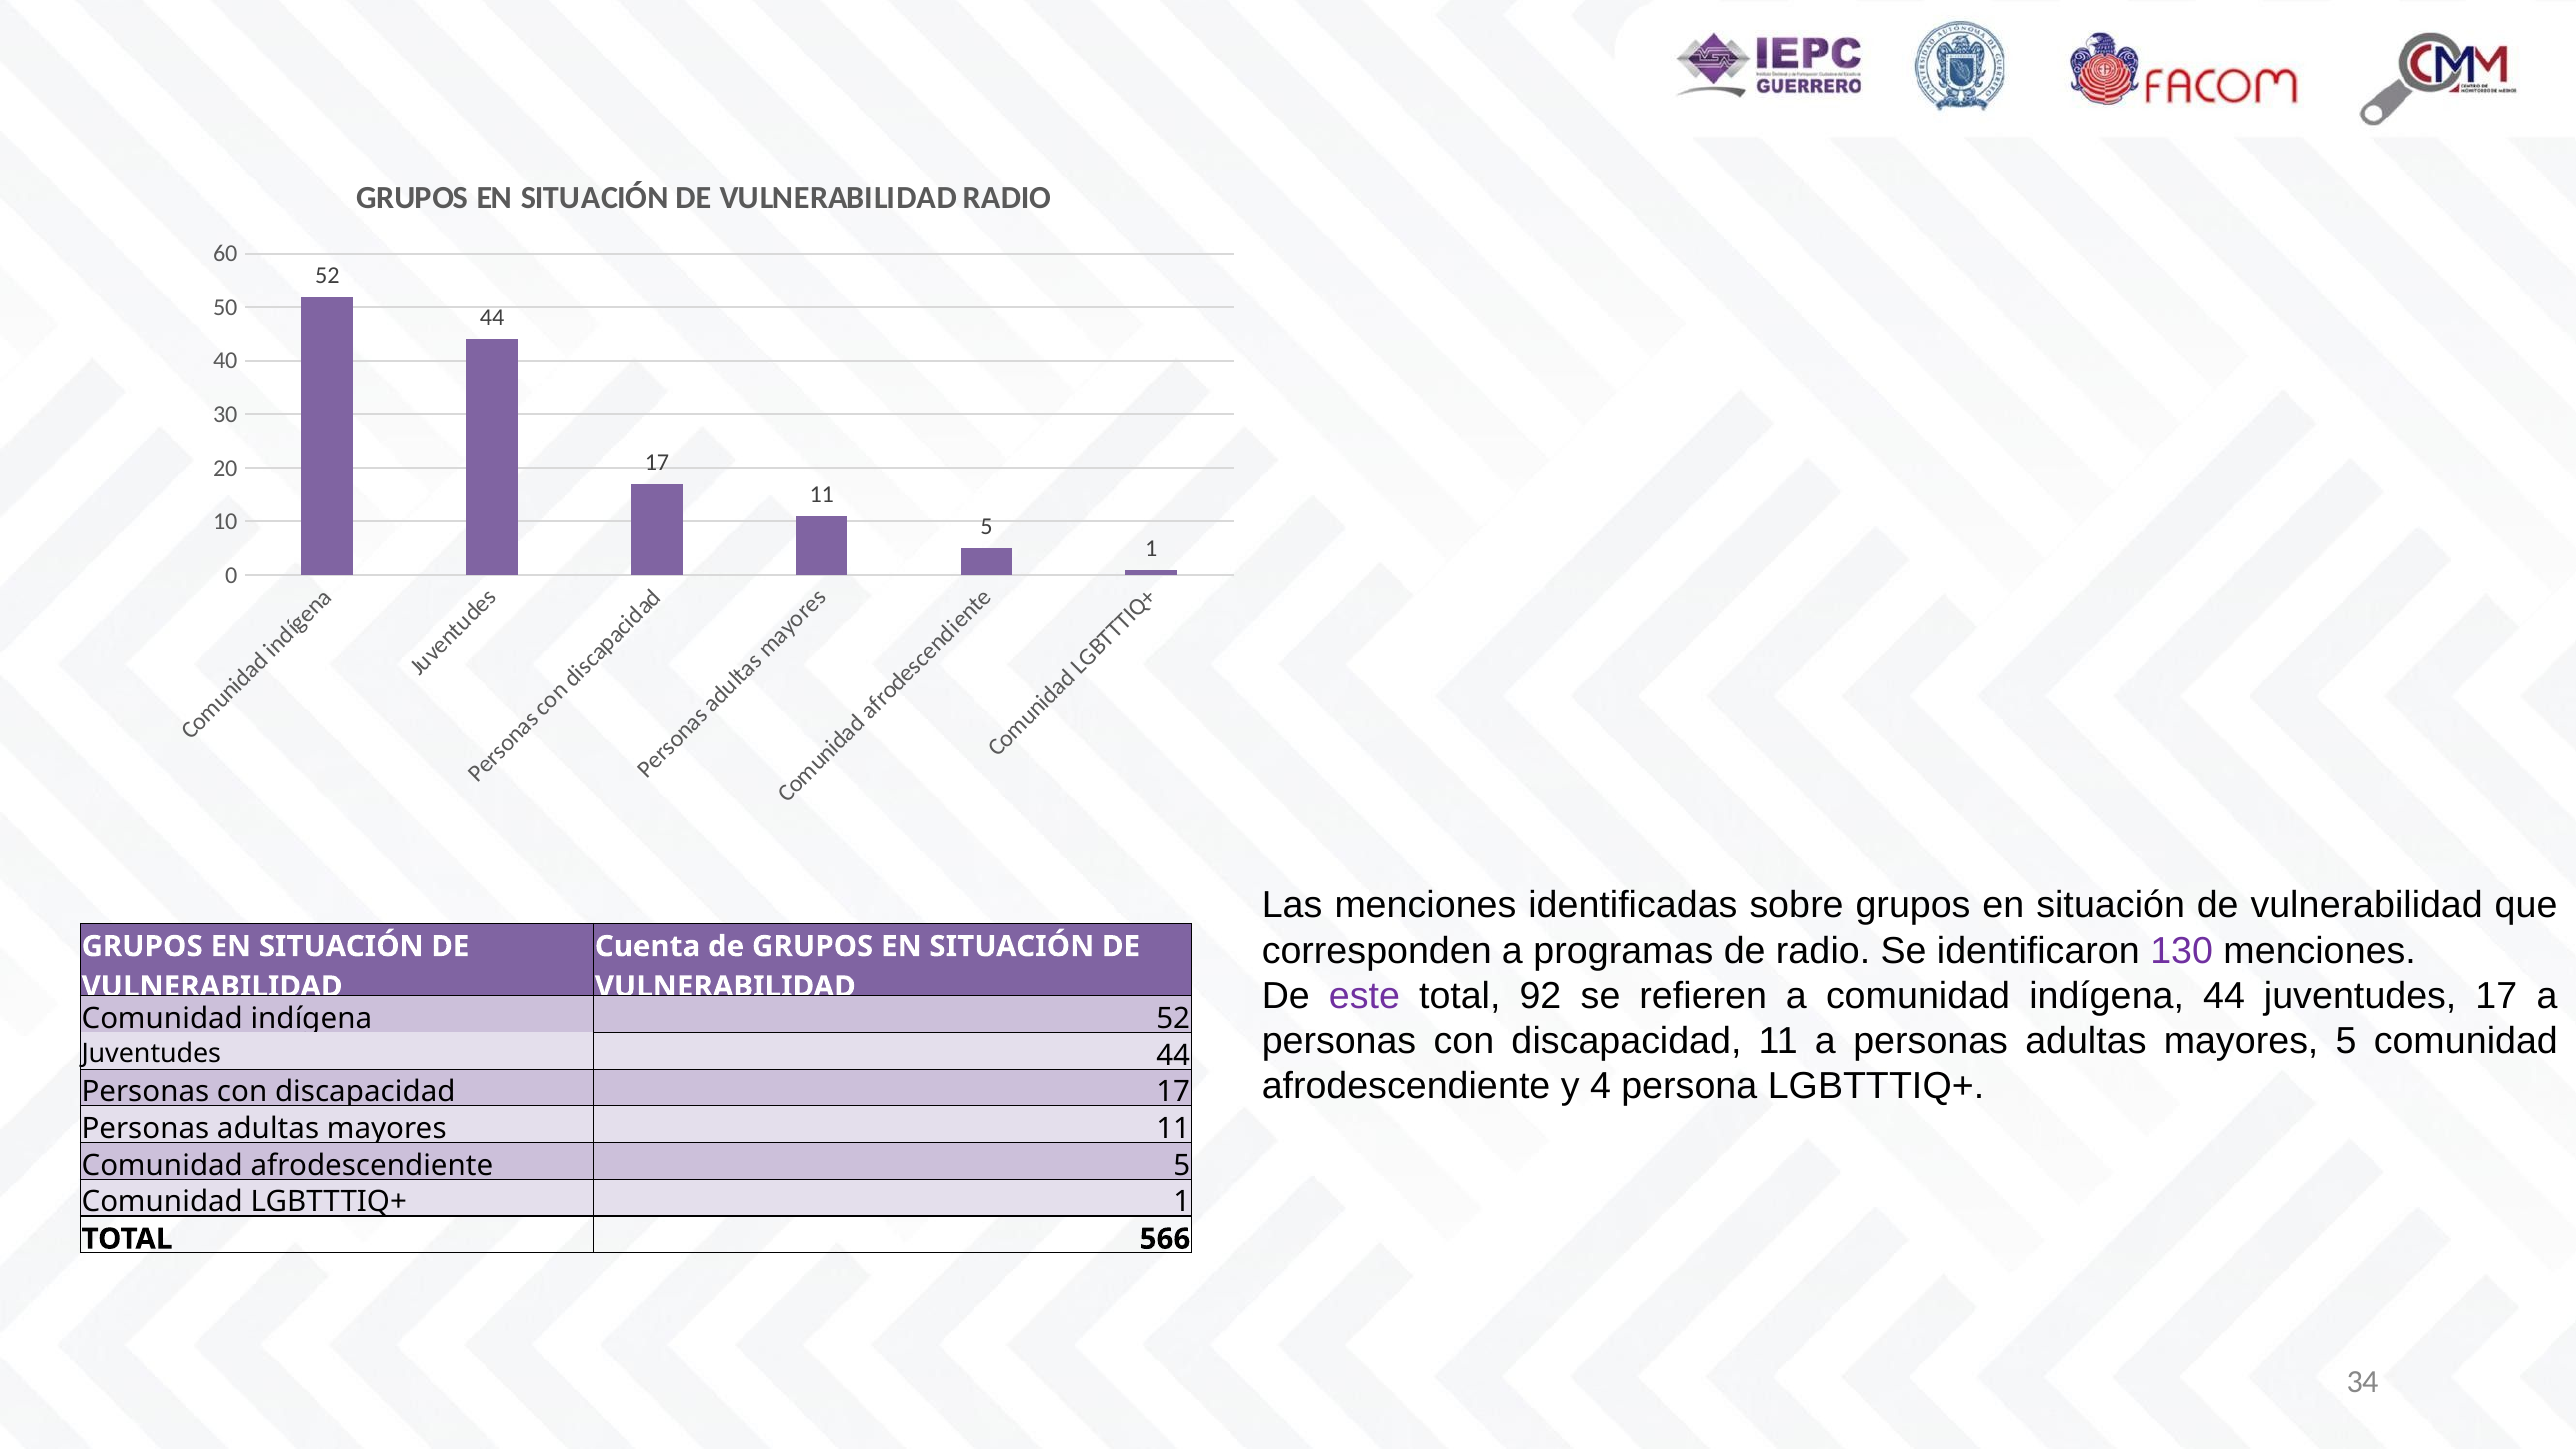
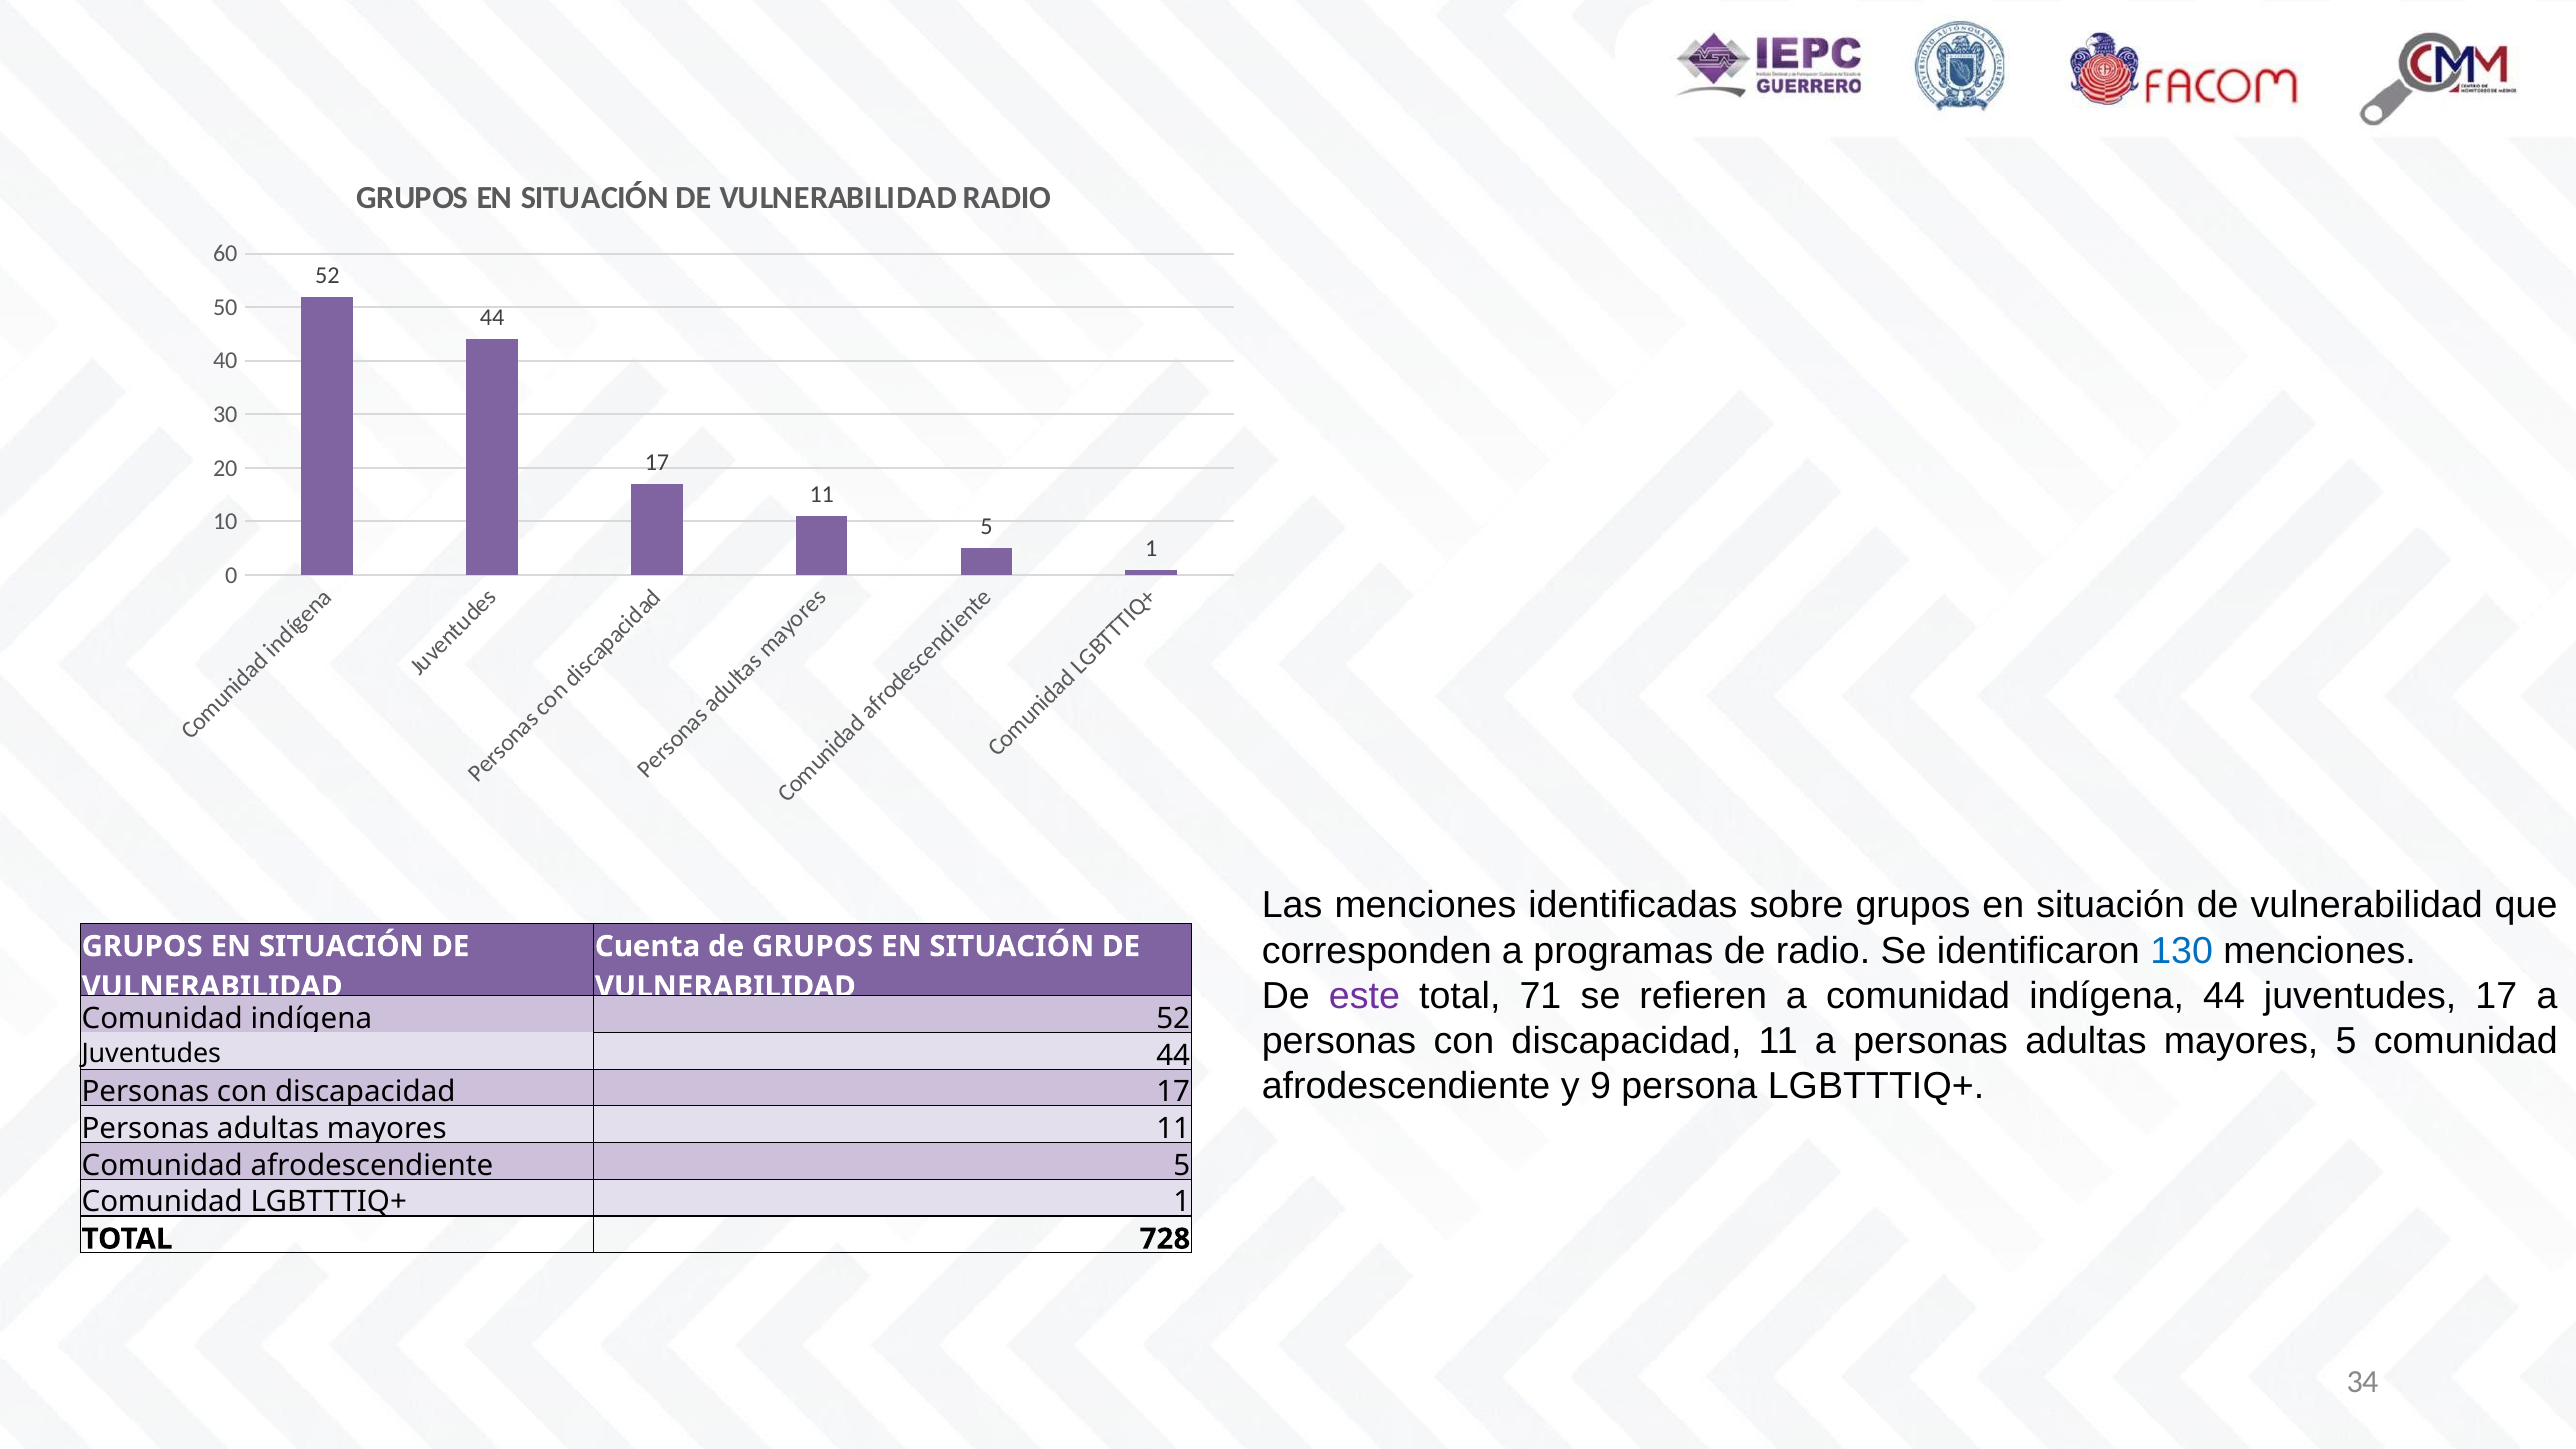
130 colour: purple -> blue
92: 92 -> 71
4: 4 -> 9
566: 566 -> 728
